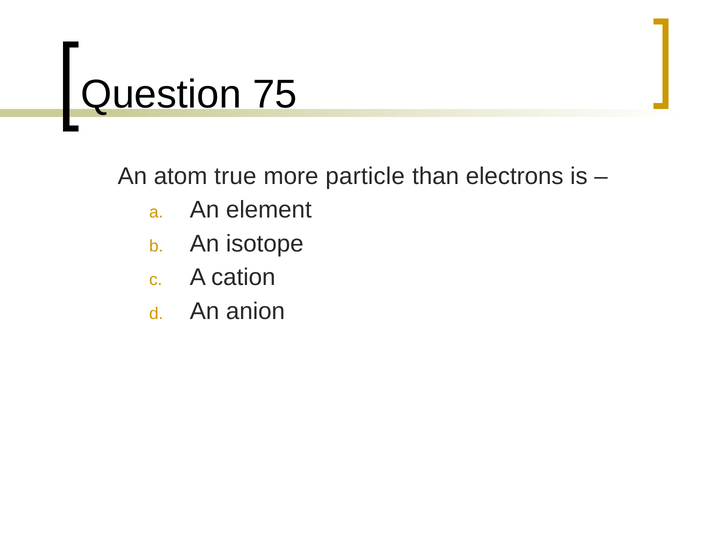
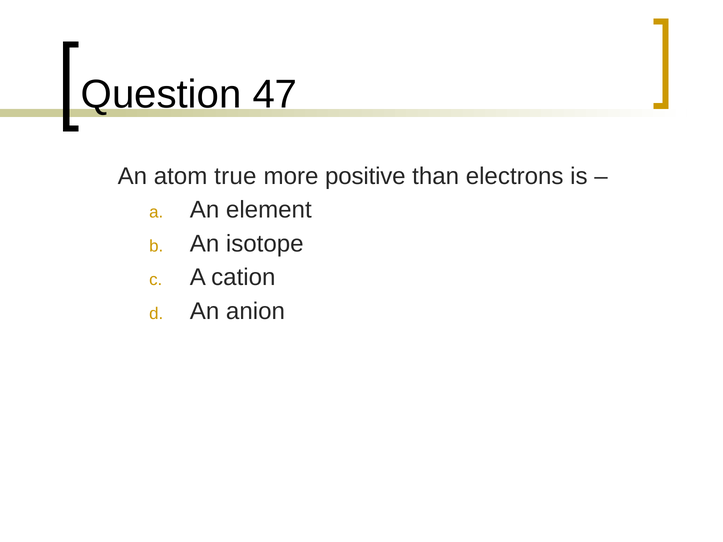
75: 75 -> 47
particle: particle -> positive
